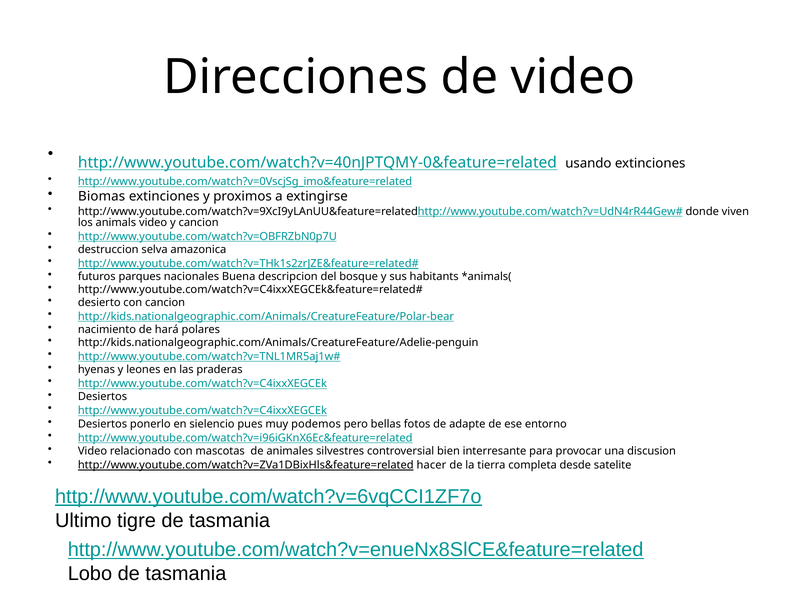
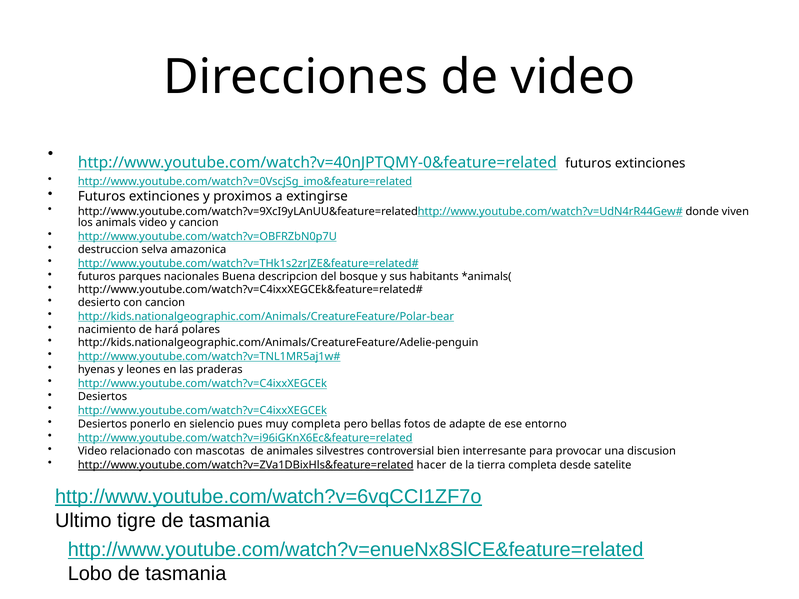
http://www.youtube.com/watch?v=40nJPTQMY-0&feature=related usando: usando -> futuros
Biomas at (102, 196): Biomas -> Futuros
muy podemos: podemos -> completa
